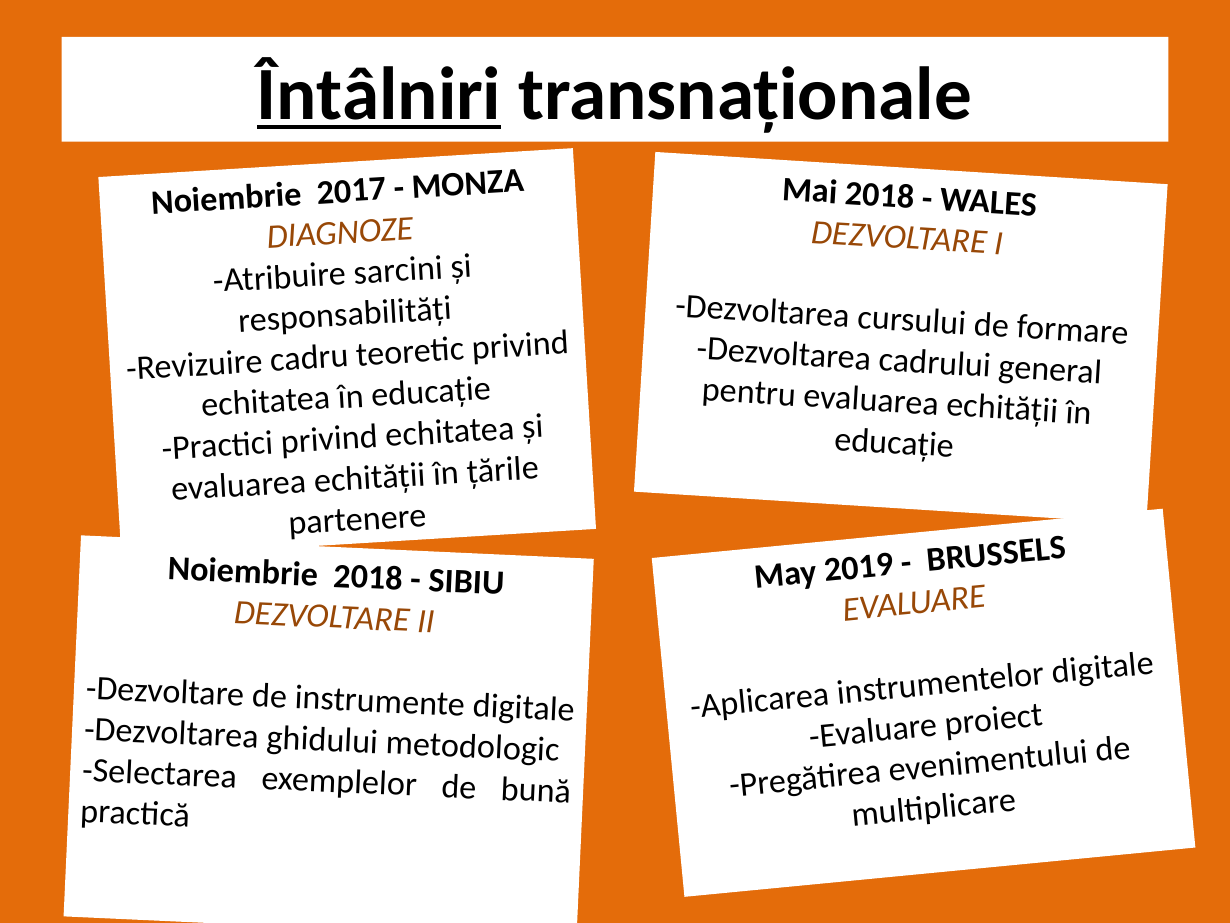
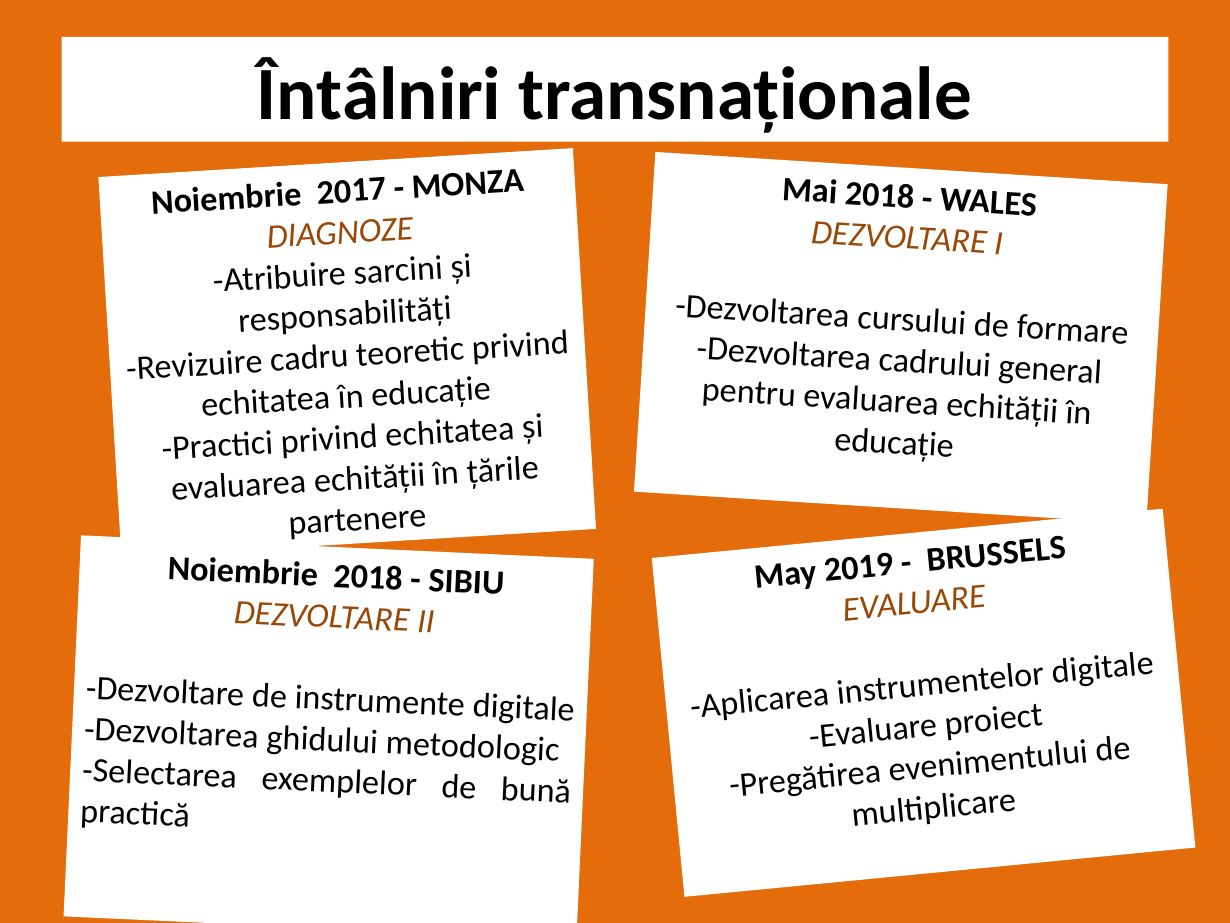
Întâlniri underline: present -> none
